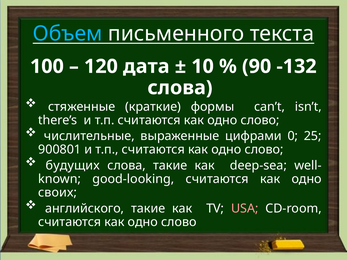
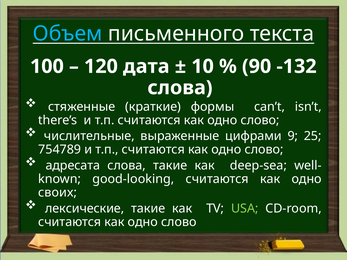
0: 0 -> 9
900801: 900801 -> 754789
будущих: будущих -> адресата
английского: английского -> лексические
USA colour: pink -> light green
